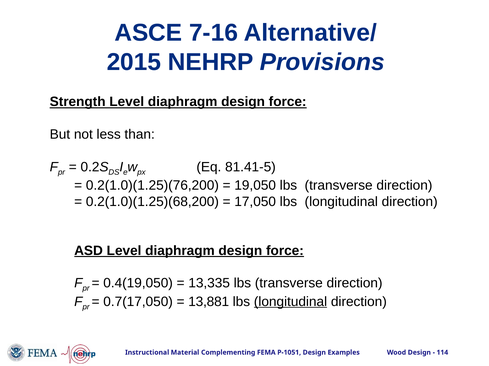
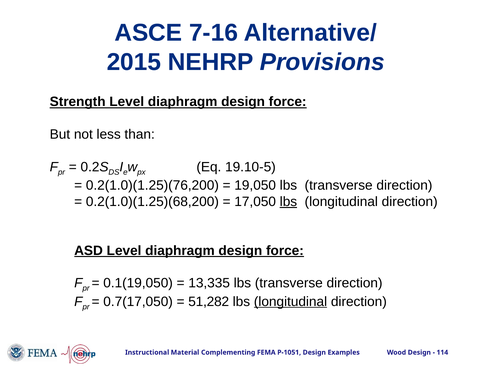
81.41-5: 81.41-5 -> 19.10-5
lbs at (288, 202) underline: none -> present
0.4(19,050: 0.4(19,050 -> 0.1(19,050
13,881: 13,881 -> 51,282
